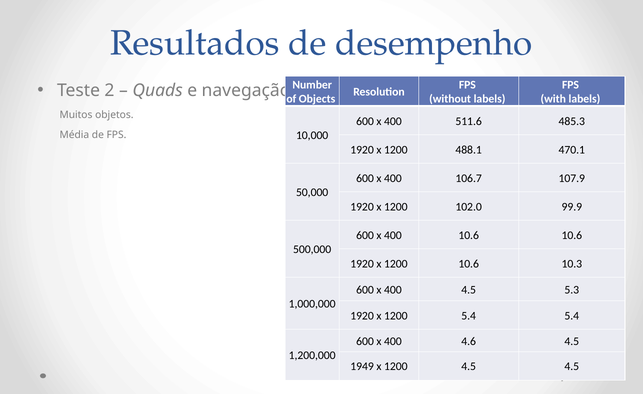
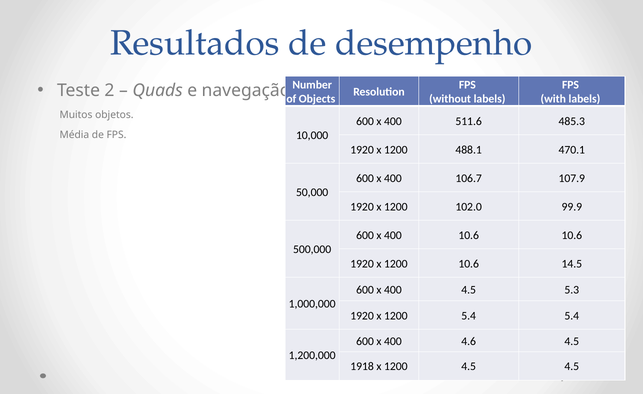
10.3: 10.3 -> 14.5
1949: 1949 -> 1918
